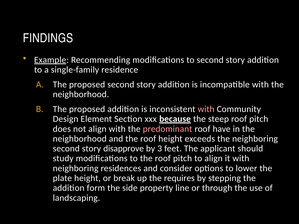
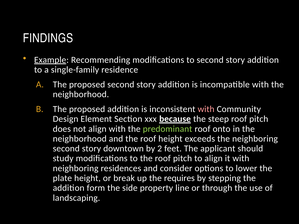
predominant colour: pink -> light green
have: have -> onto
disapprove: disapprove -> downtown
3: 3 -> 2
